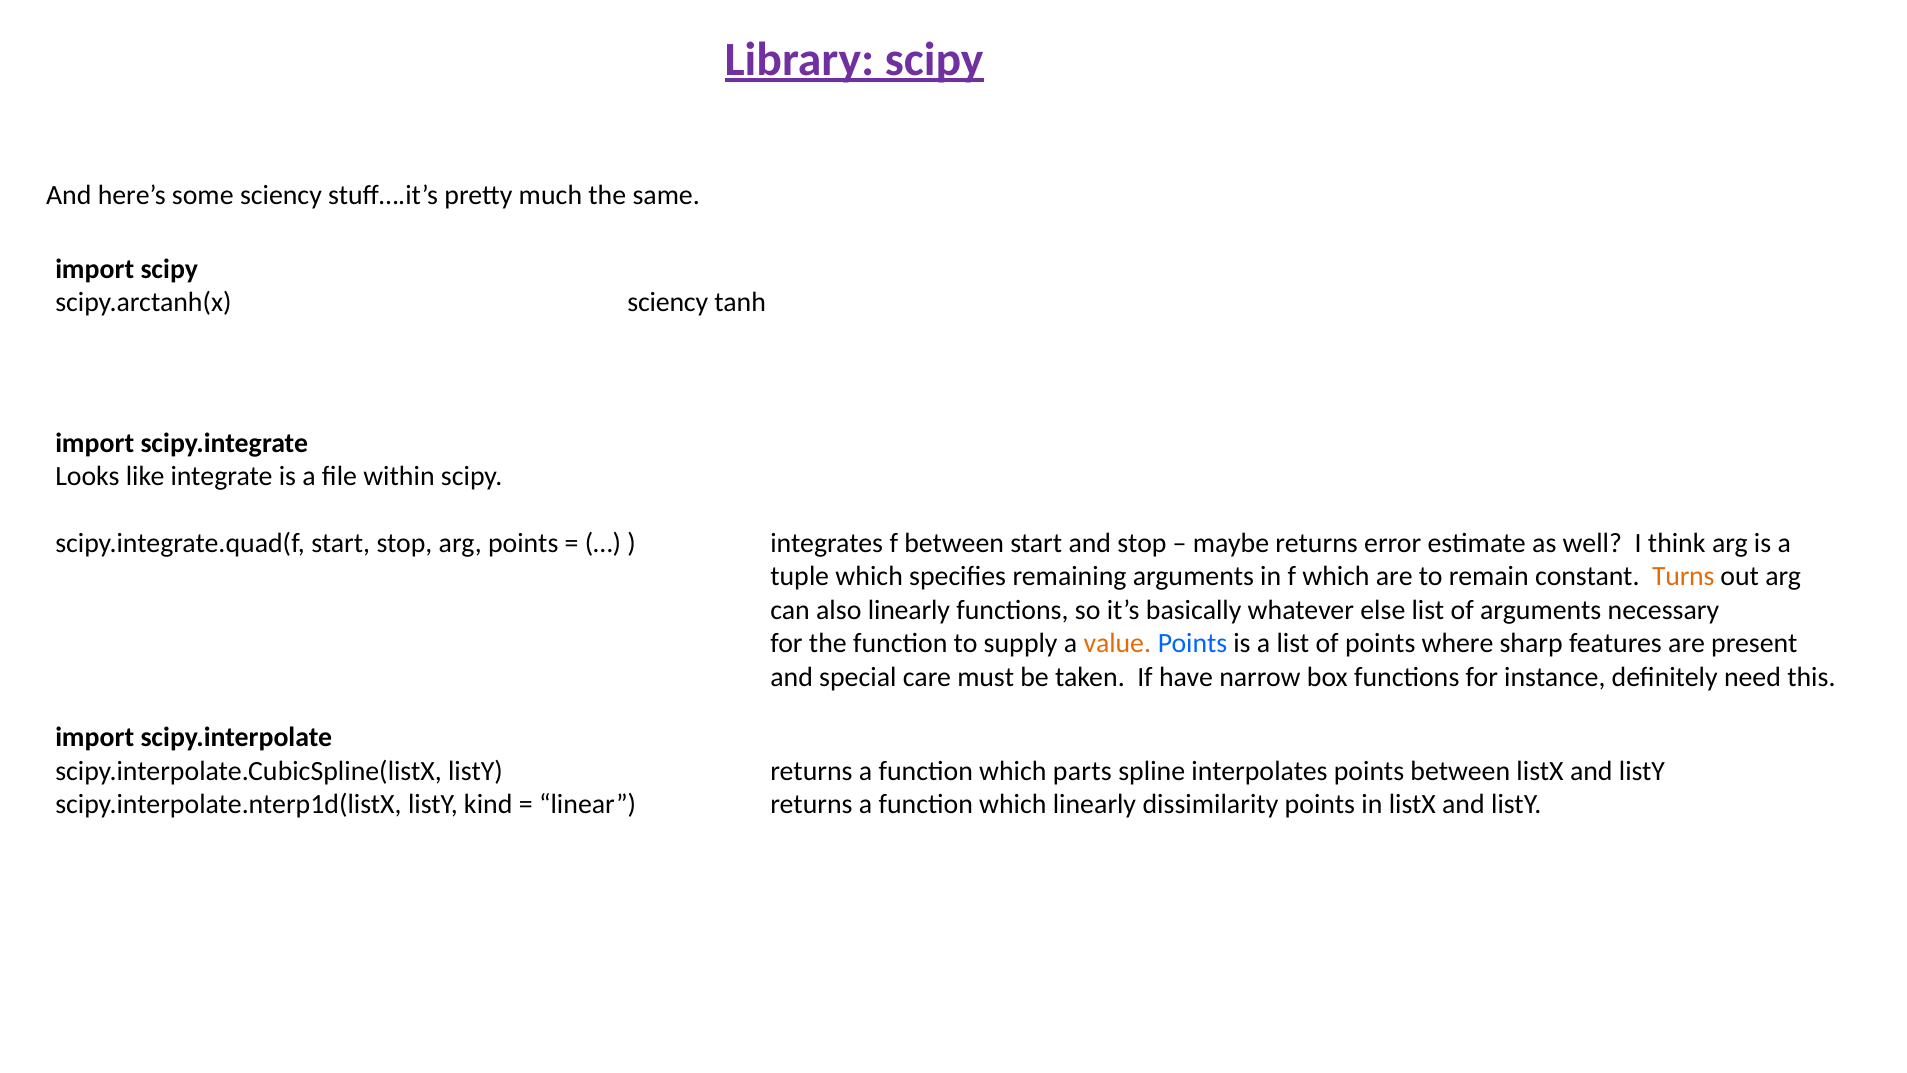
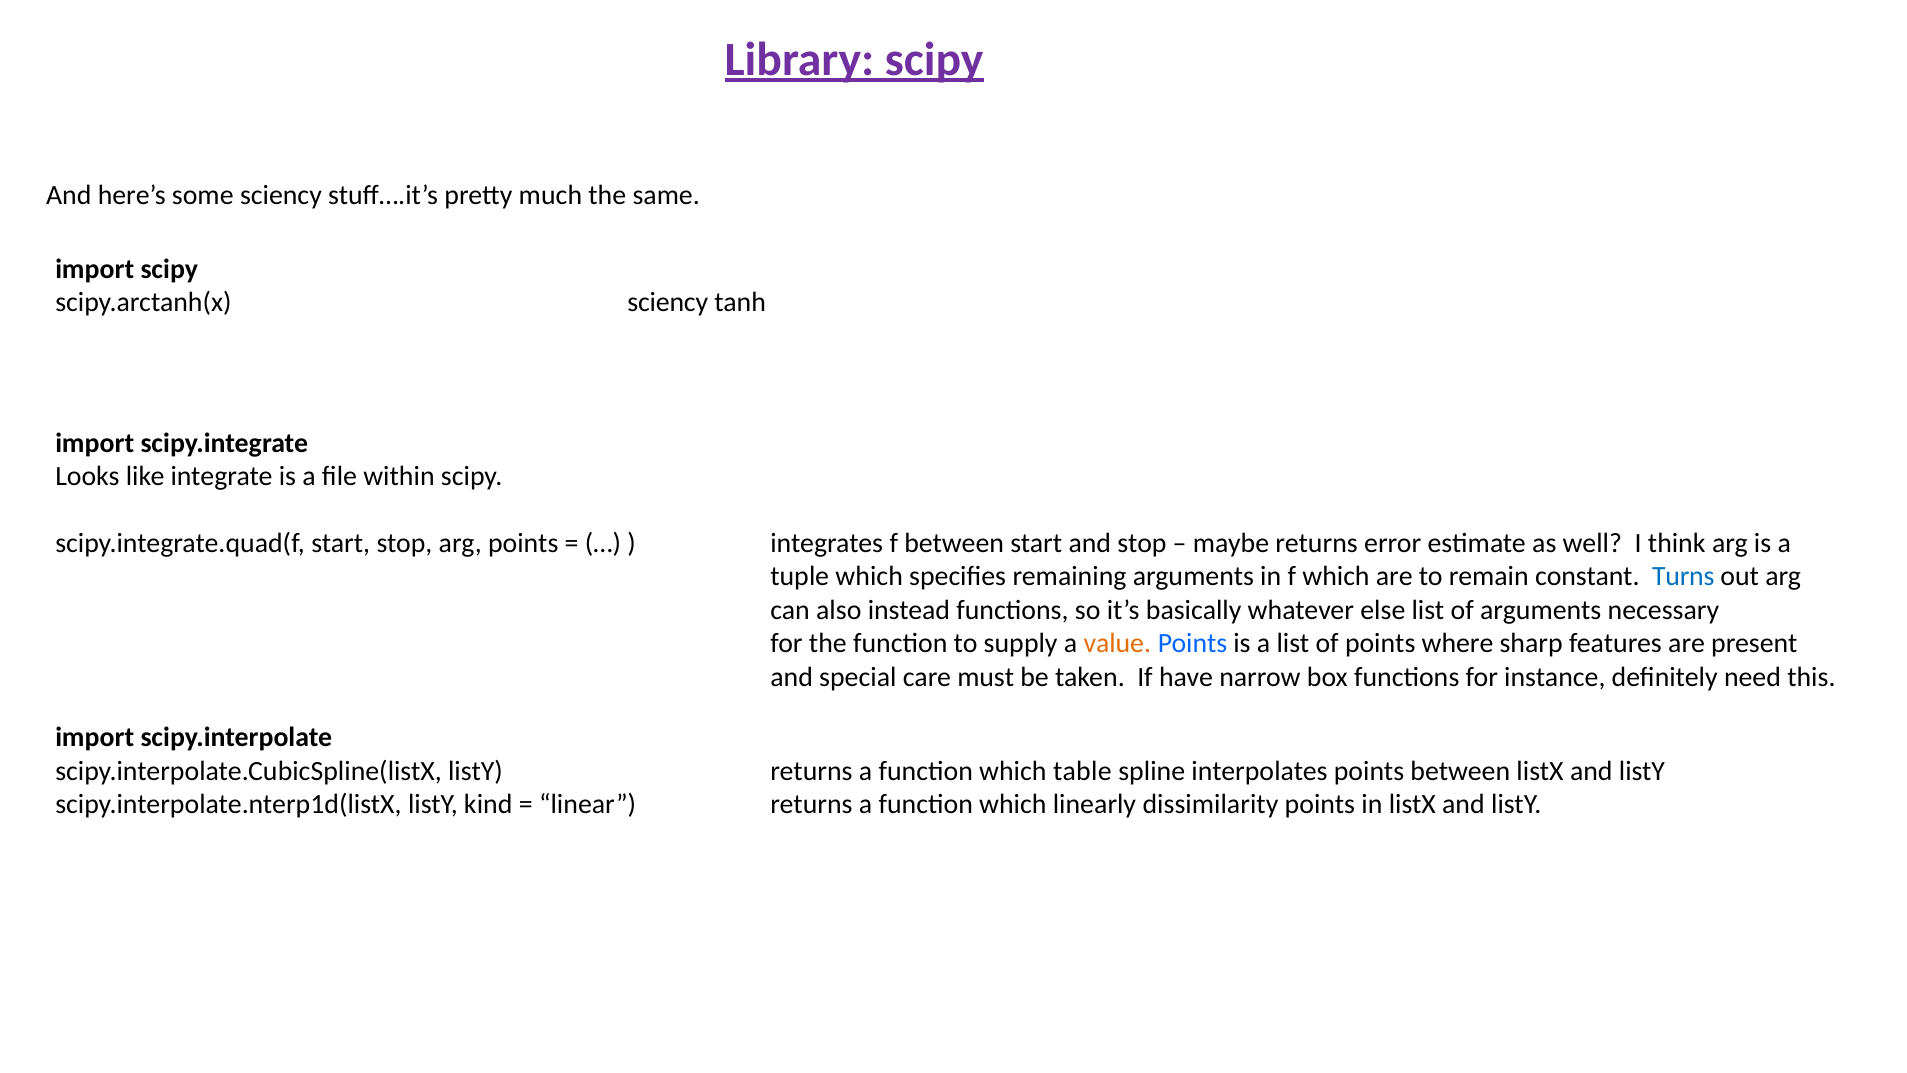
Turns colour: orange -> blue
also linearly: linearly -> instead
parts: parts -> table
